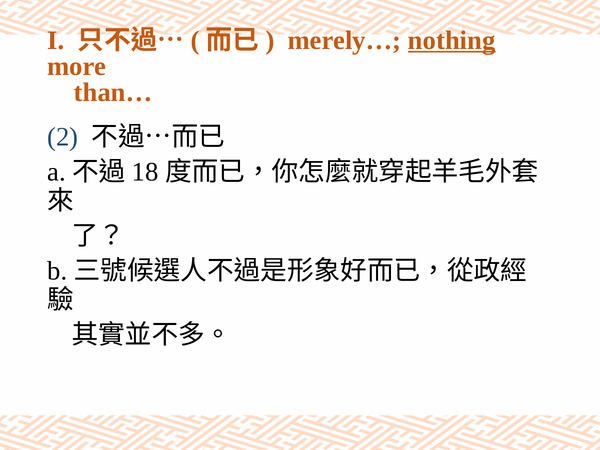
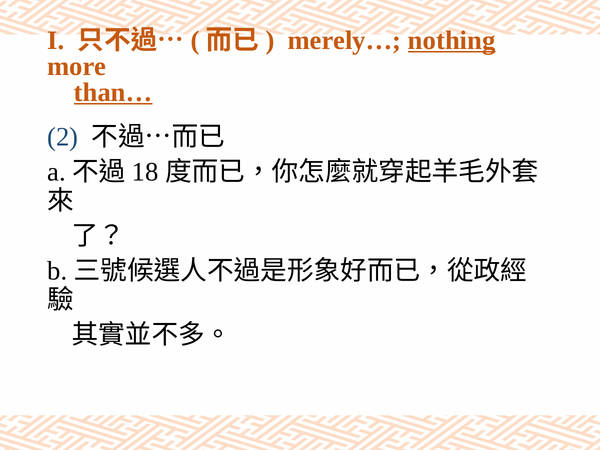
than… underline: none -> present
